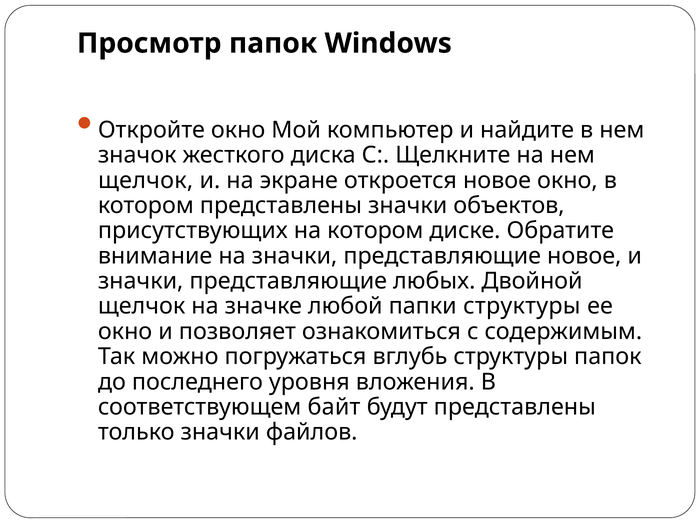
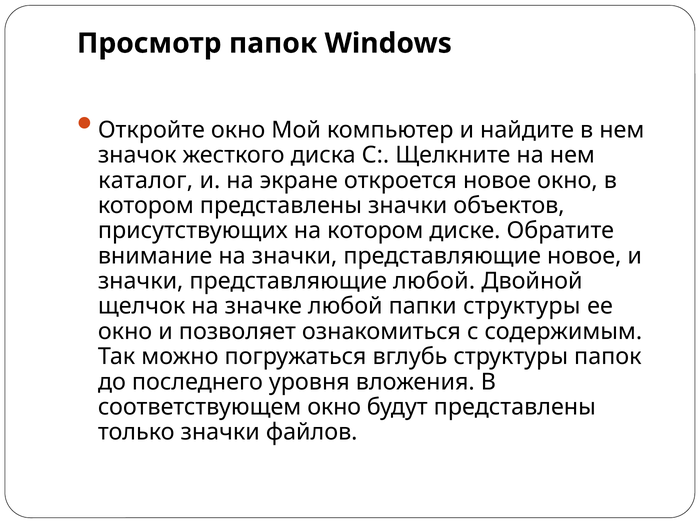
щелчок at (146, 180): щелчок -> каталог
представляющие любых: любых -> любой
соответствующем байт: байт -> окно
